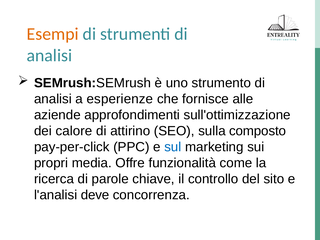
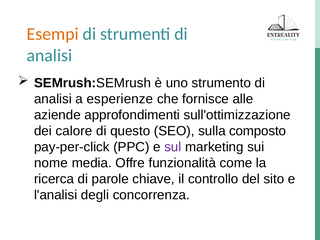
attirino: attirino -> questo
sul colour: blue -> purple
propri: propri -> nome
deve: deve -> degli
